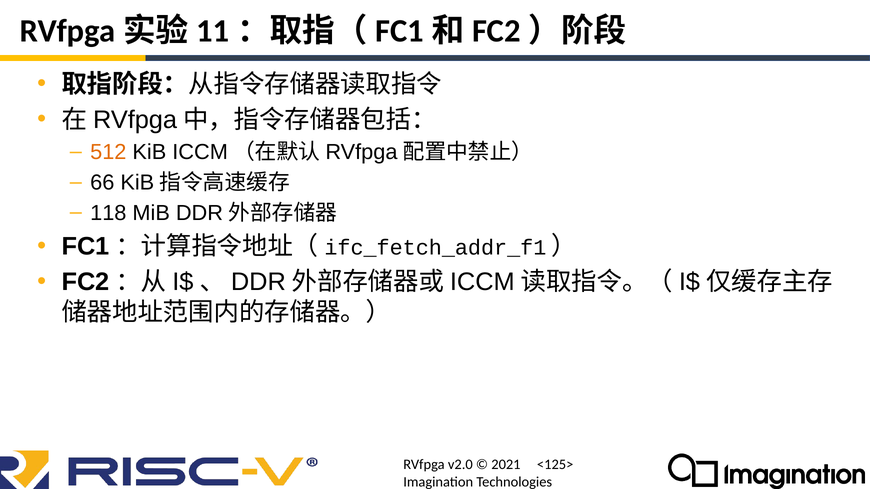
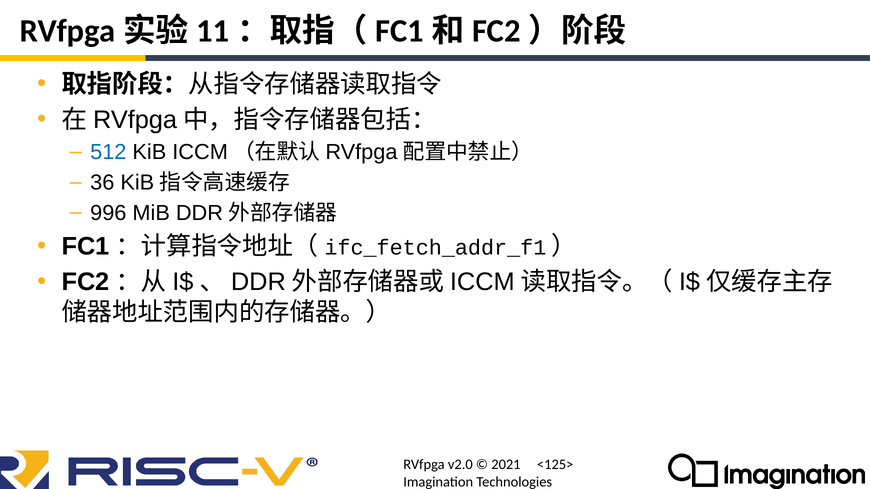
512 colour: orange -> blue
66: 66 -> 36
118: 118 -> 996
